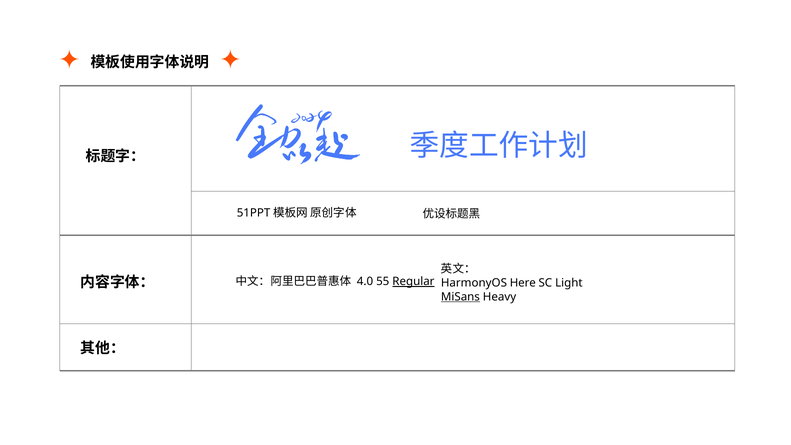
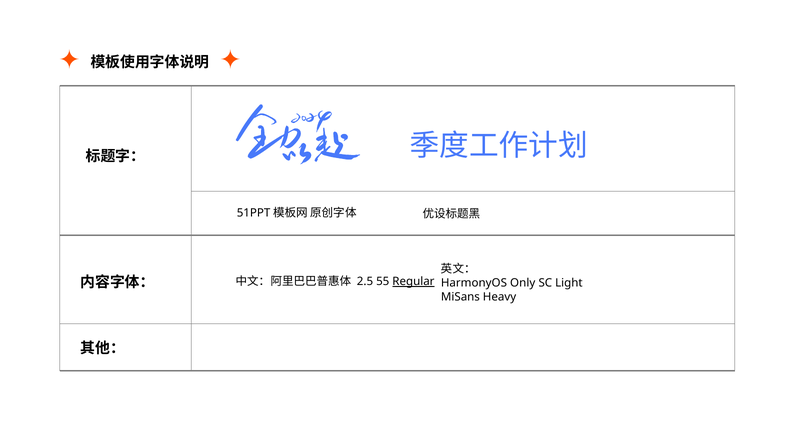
4.0: 4.0 -> 2.5
Here: Here -> Only
MiSans underline: present -> none
